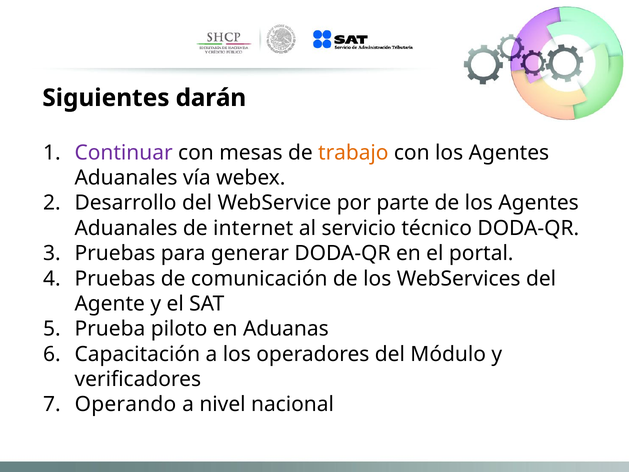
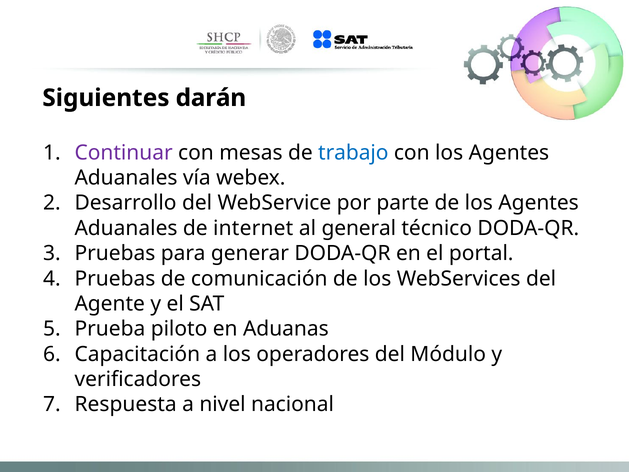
trabajo colour: orange -> blue
servicio: servicio -> general
Operando: Operando -> Respuesta
